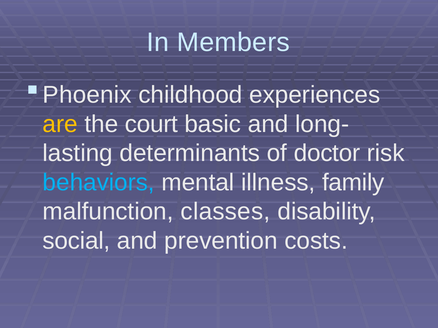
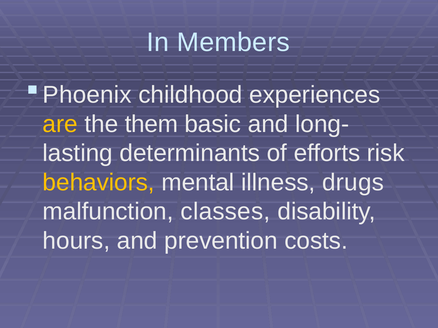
court: court -> them
doctor: doctor -> efforts
behaviors colour: light blue -> yellow
family: family -> drugs
social: social -> hours
